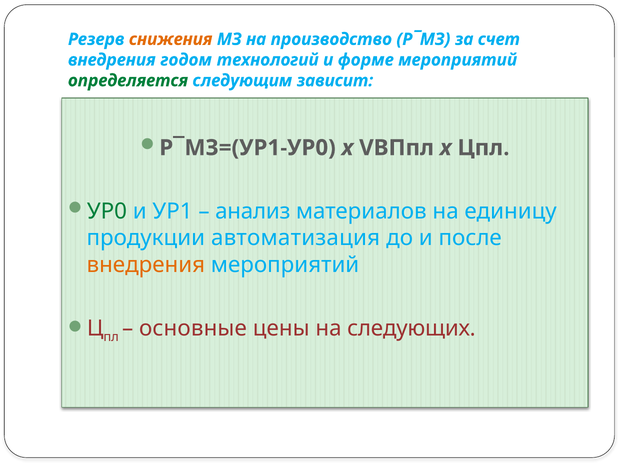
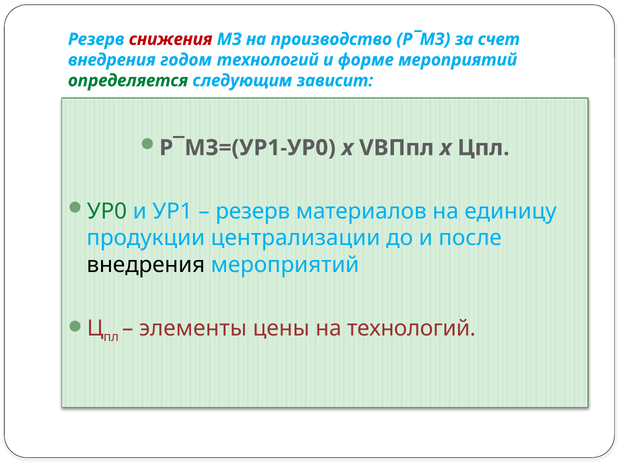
снижения colour: orange -> red
анализ at (253, 211): анализ -> резерв
автоматизация: автоматизация -> централизации
внедрения at (146, 265) colour: orange -> black
основные: основные -> элементы
на следующих: следующих -> технологий
